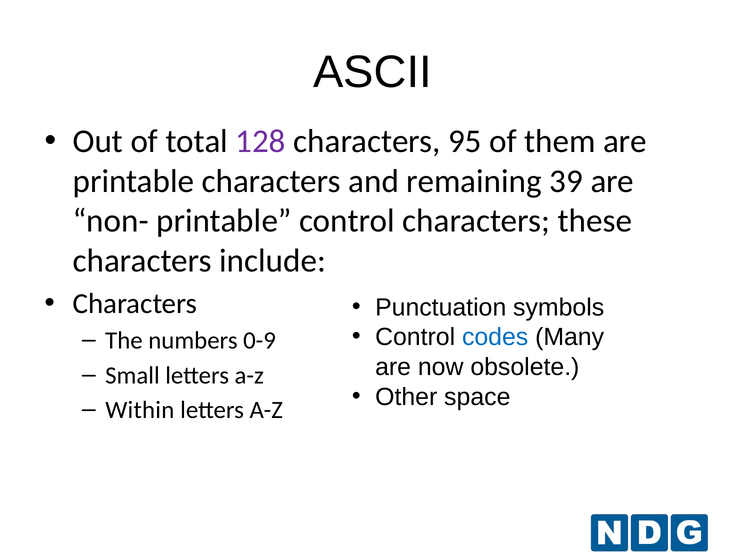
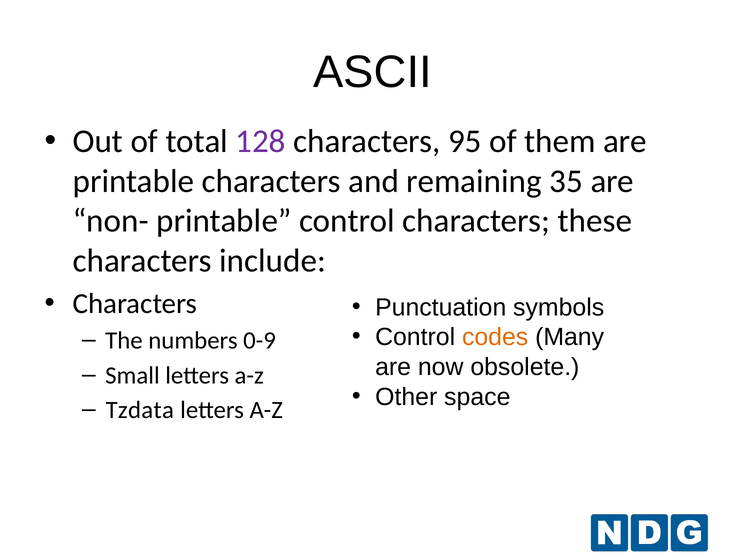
39: 39 -> 35
codes colour: blue -> orange
Within: Within -> Tzdata
